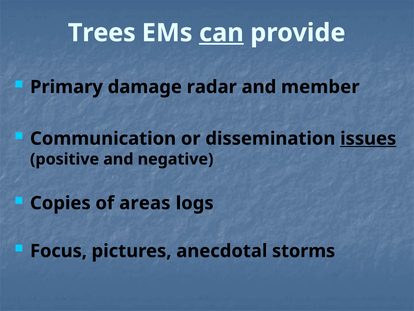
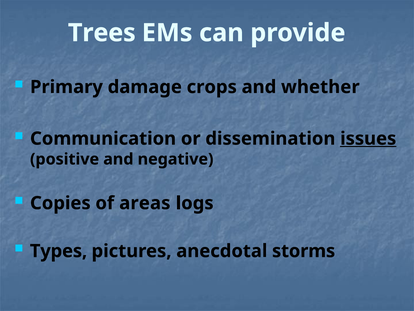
can underline: present -> none
radar: radar -> crops
member: member -> whether
Focus: Focus -> Types
